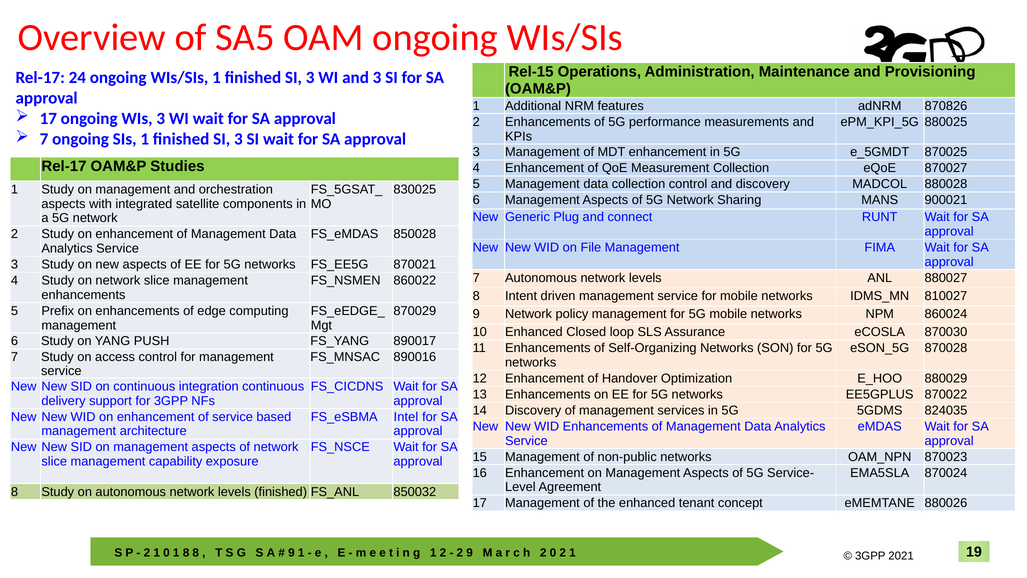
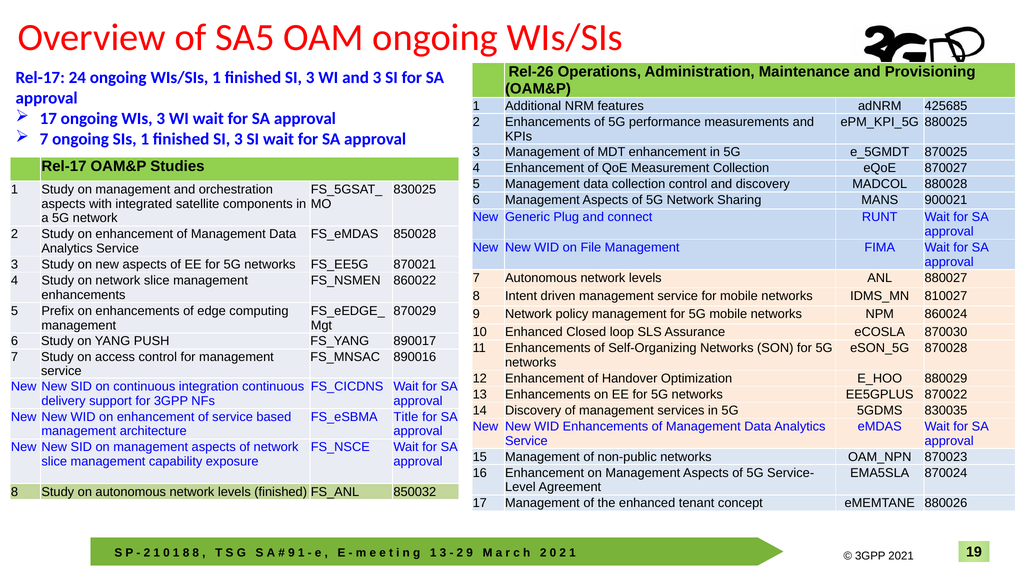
Rel-15: Rel-15 -> Rel-26
870826: 870826 -> 425685
824035: 824035 -> 830035
Intel: Intel -> Title
1 2: 2 -> 3
